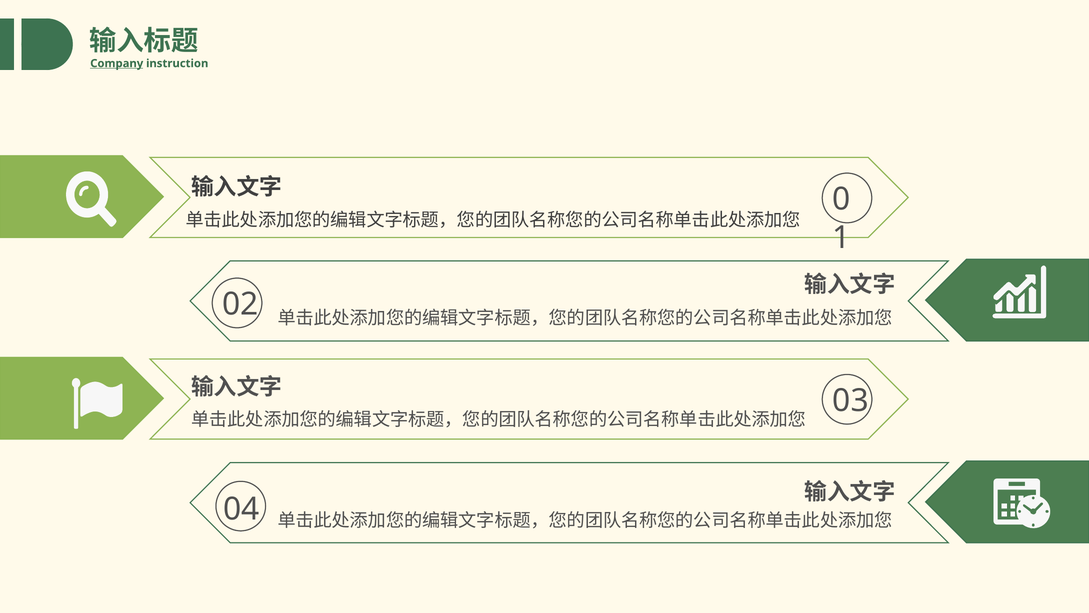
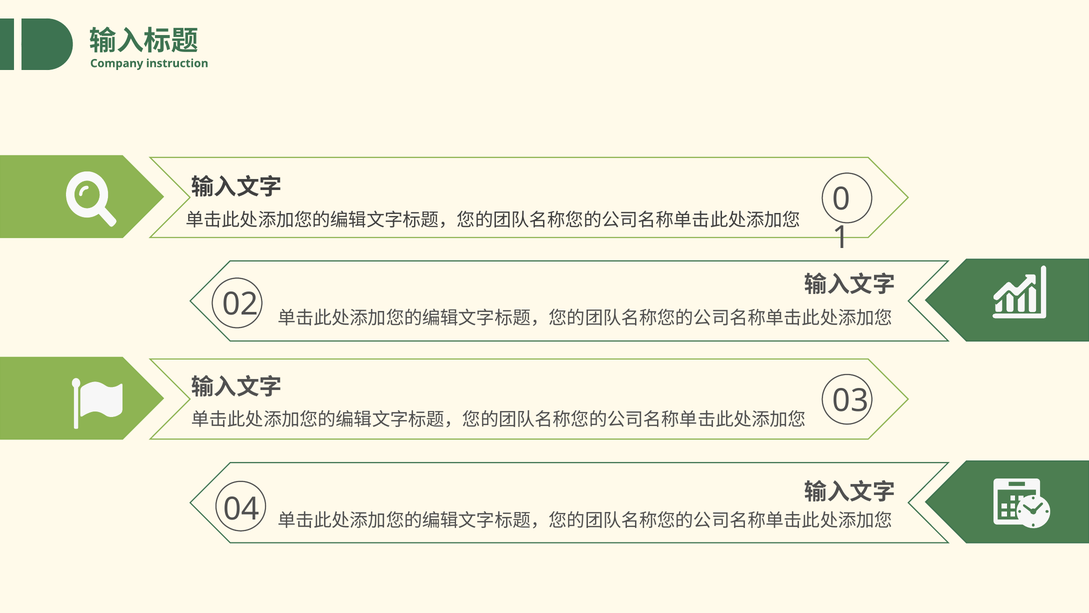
Company underline: present -> none
